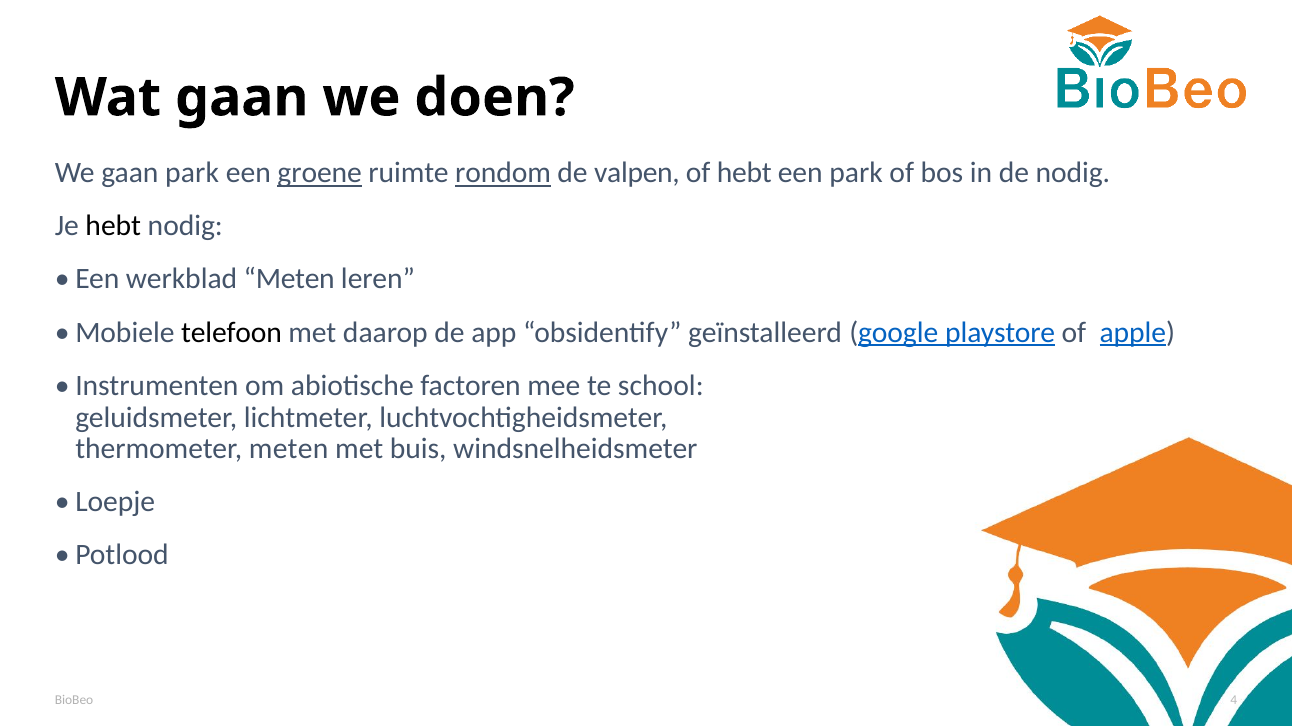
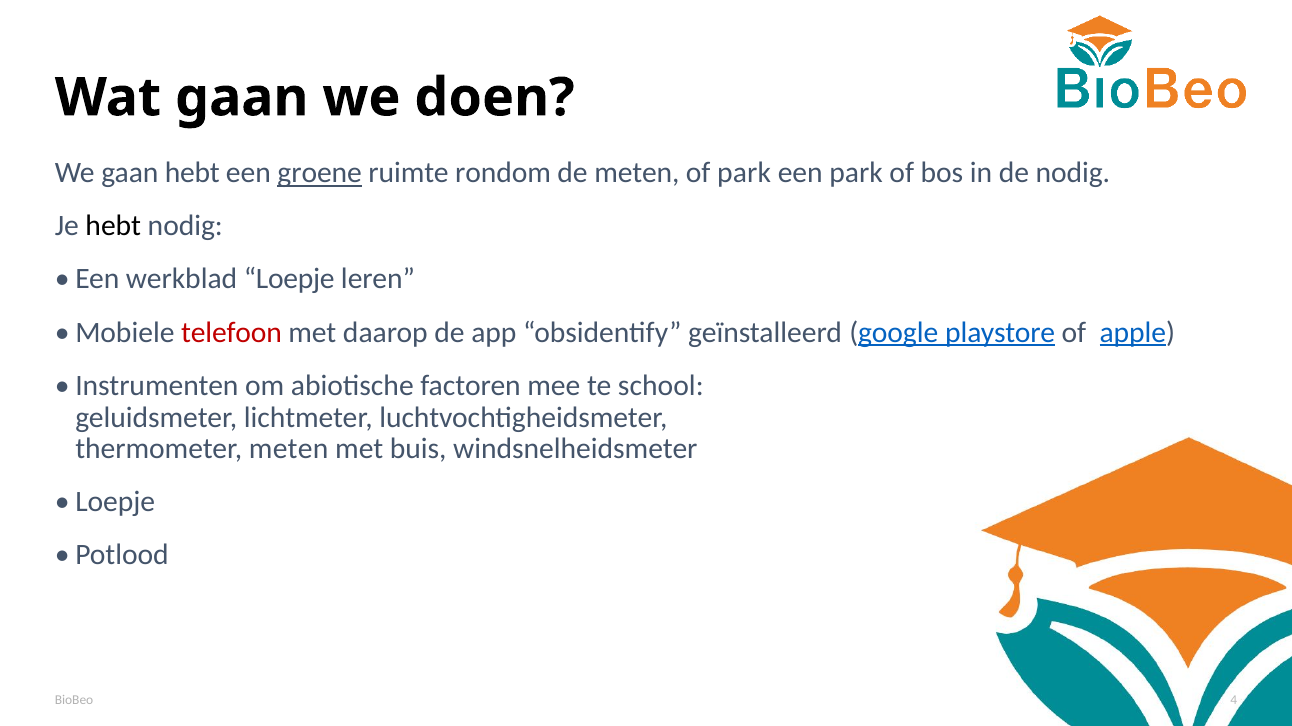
gaan park: park -> hebt
rondom underline: present -> none
de valpen: valpen -> meten
of hebt: hebt -> park
werkblad Meten: Meten -> Loepje
telefoon colour: black -> red
